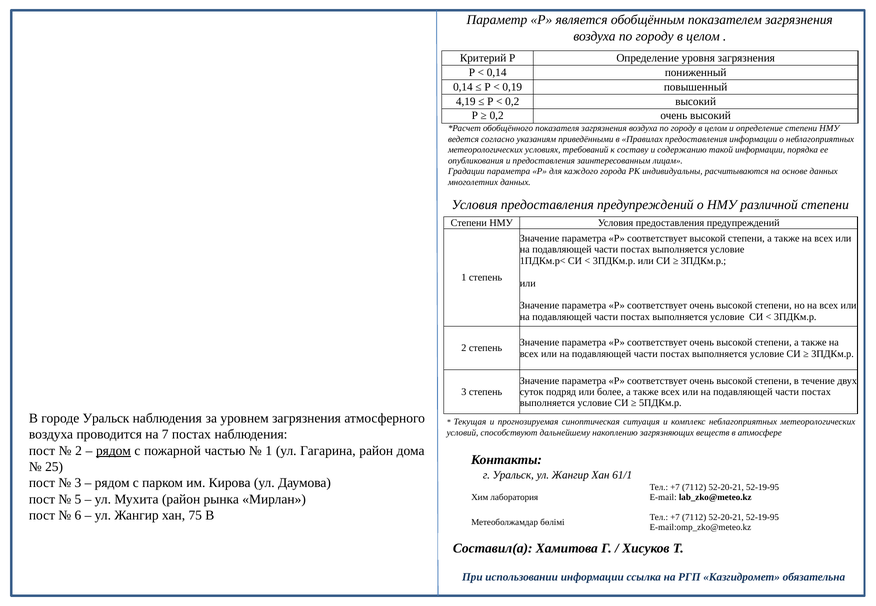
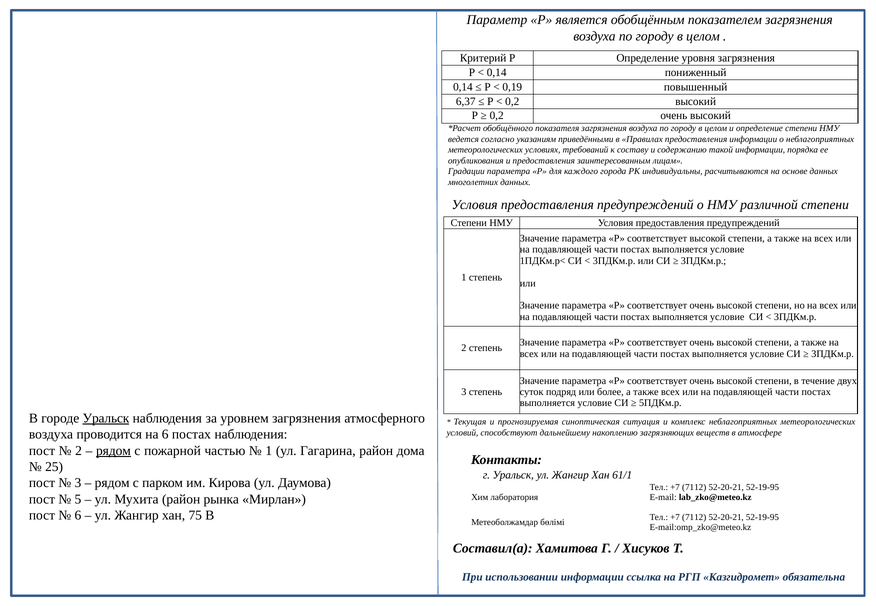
4,19: 4,19 -> 6,37
Уральск at (106, 419) underline: none -> present
на 7: 7 -> 6
